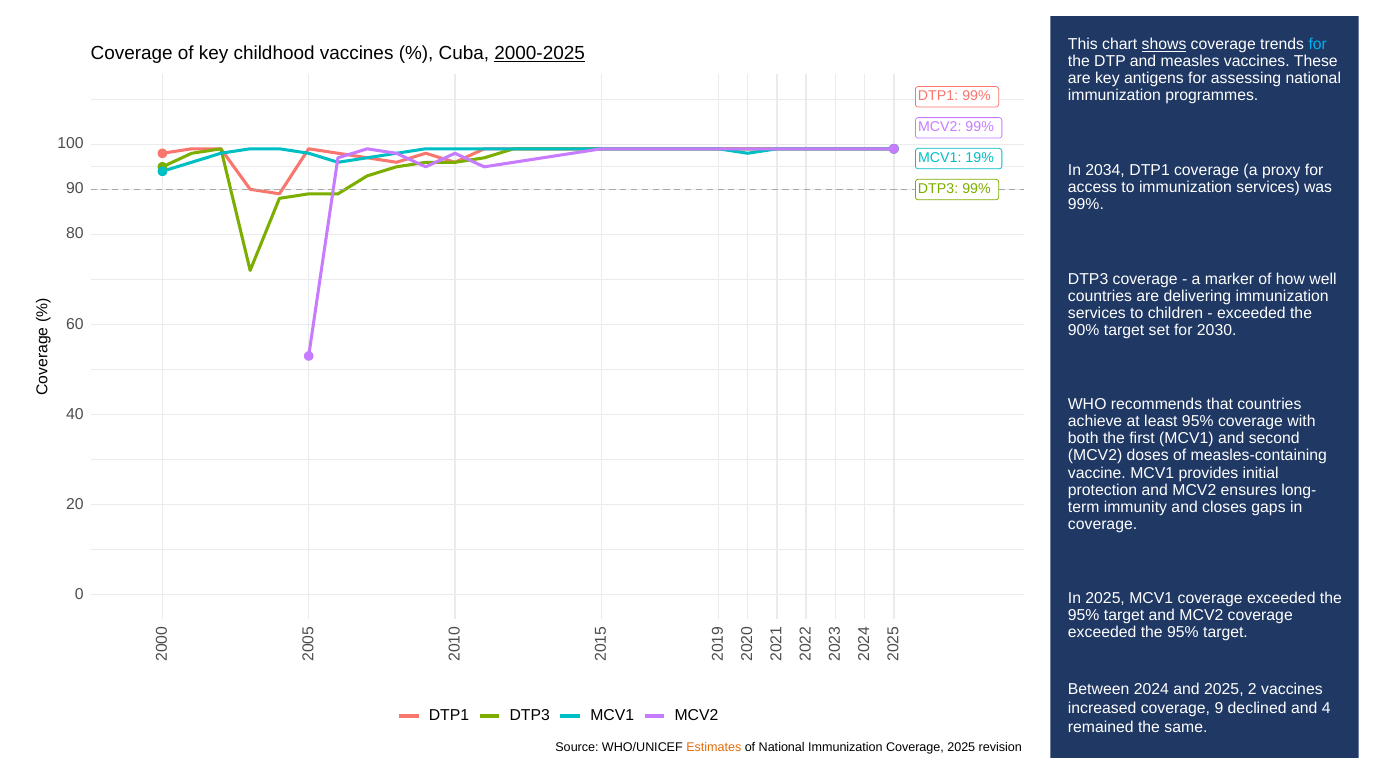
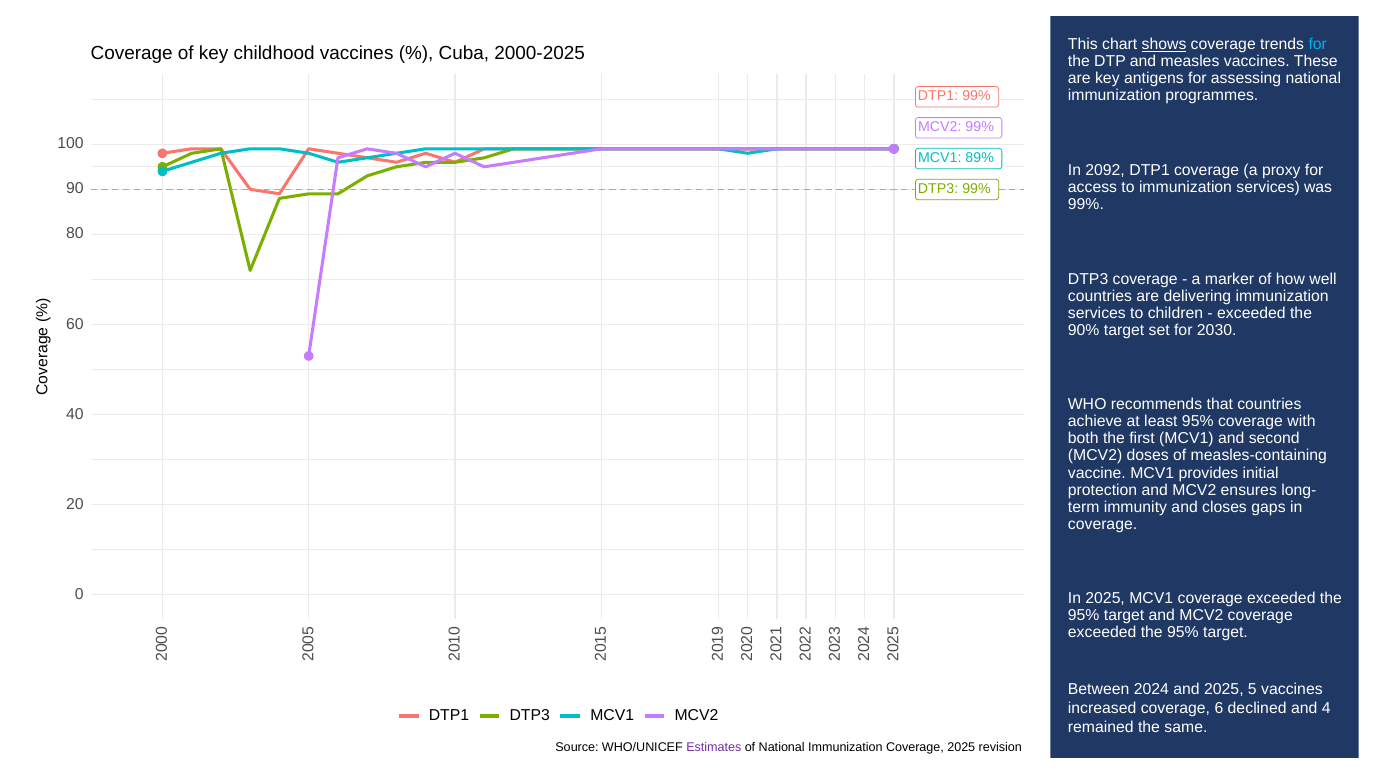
2000-2025 underline: present -> none
19%: 19% -> 89%
2034: 2034 -> 2092
2025 2: 2 -> 5
coverage 9: 9 -> 6
Estimates colour: orange -> purple
